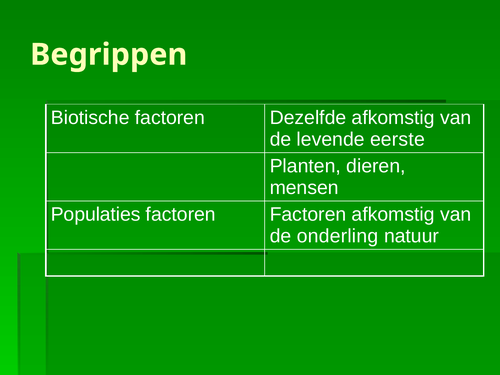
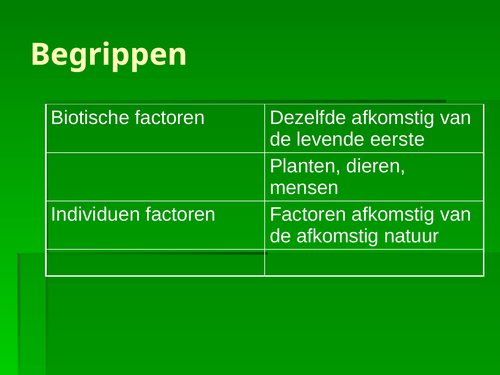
Populaties: Populaties -> Individuen
de onderling: onderling -> afkomstig
